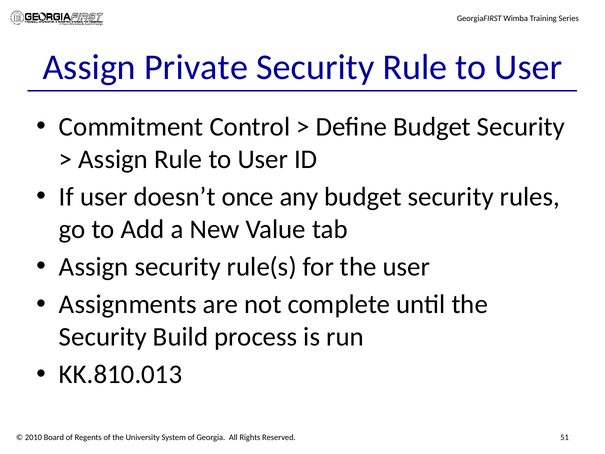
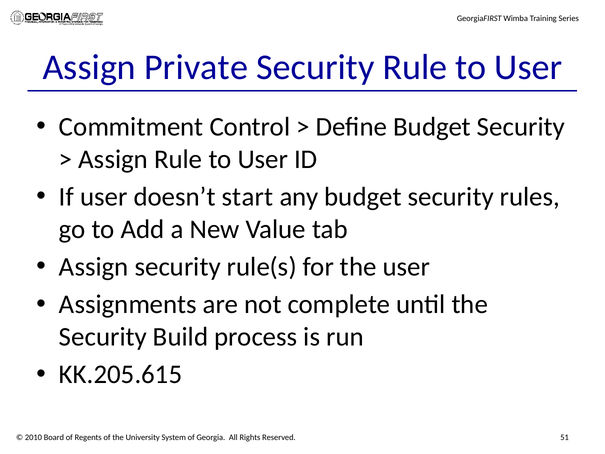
once: once -> start
KK.810.013: KK.810.013 -> KK.205.615
